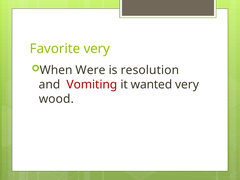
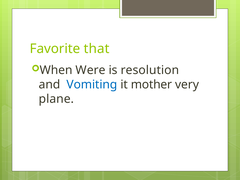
Favorite very: very -> that
Vomiting colour: red -> blue
wanted: wanted -> mother
wood: wood -> plane
